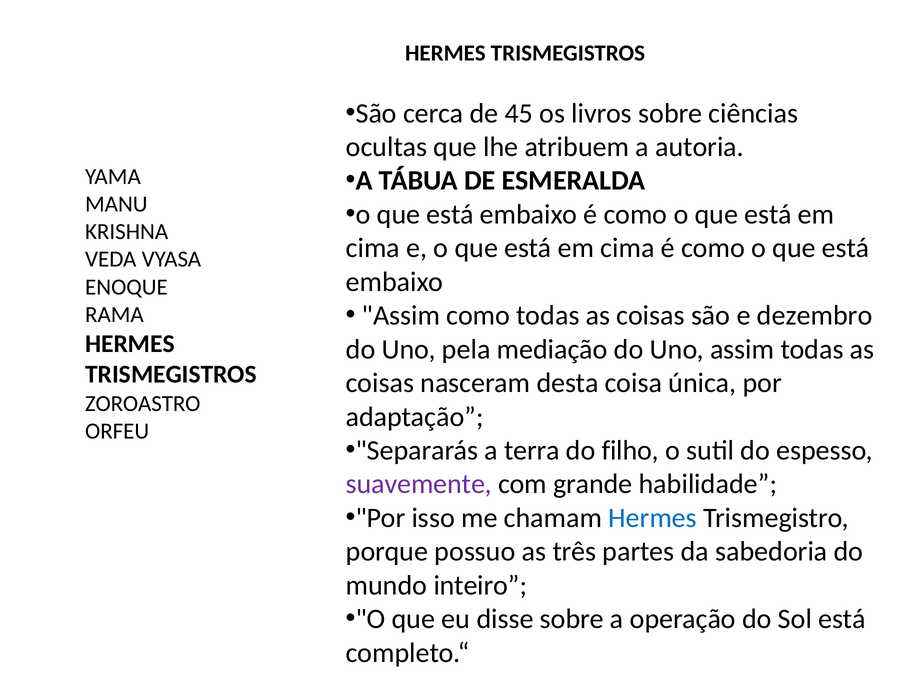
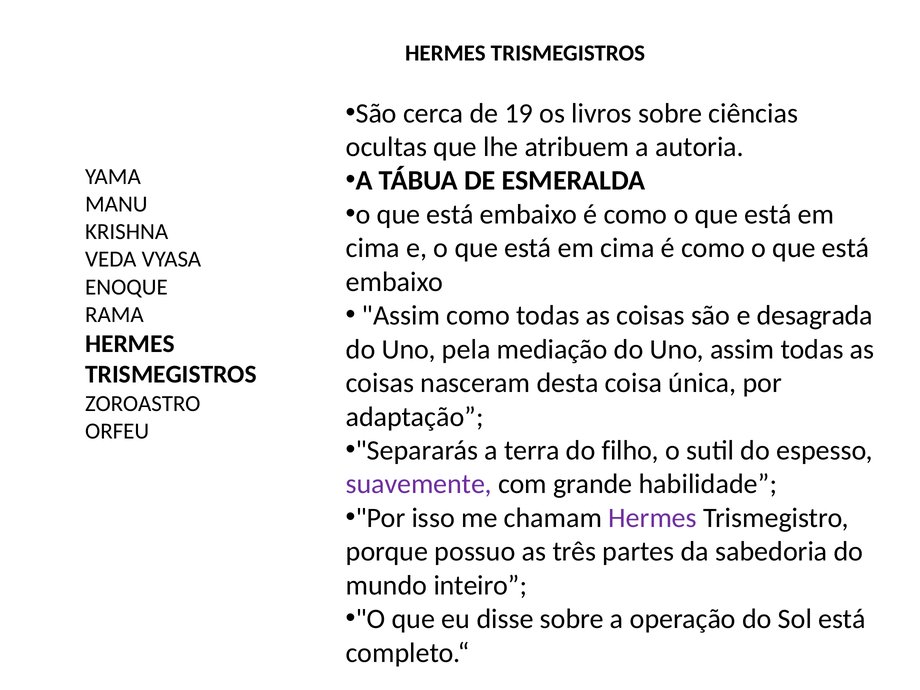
45: 45 -> 19
dezembro: dezembro -> desagrada
Hermes at (653, 518) colour: blue -> purple
